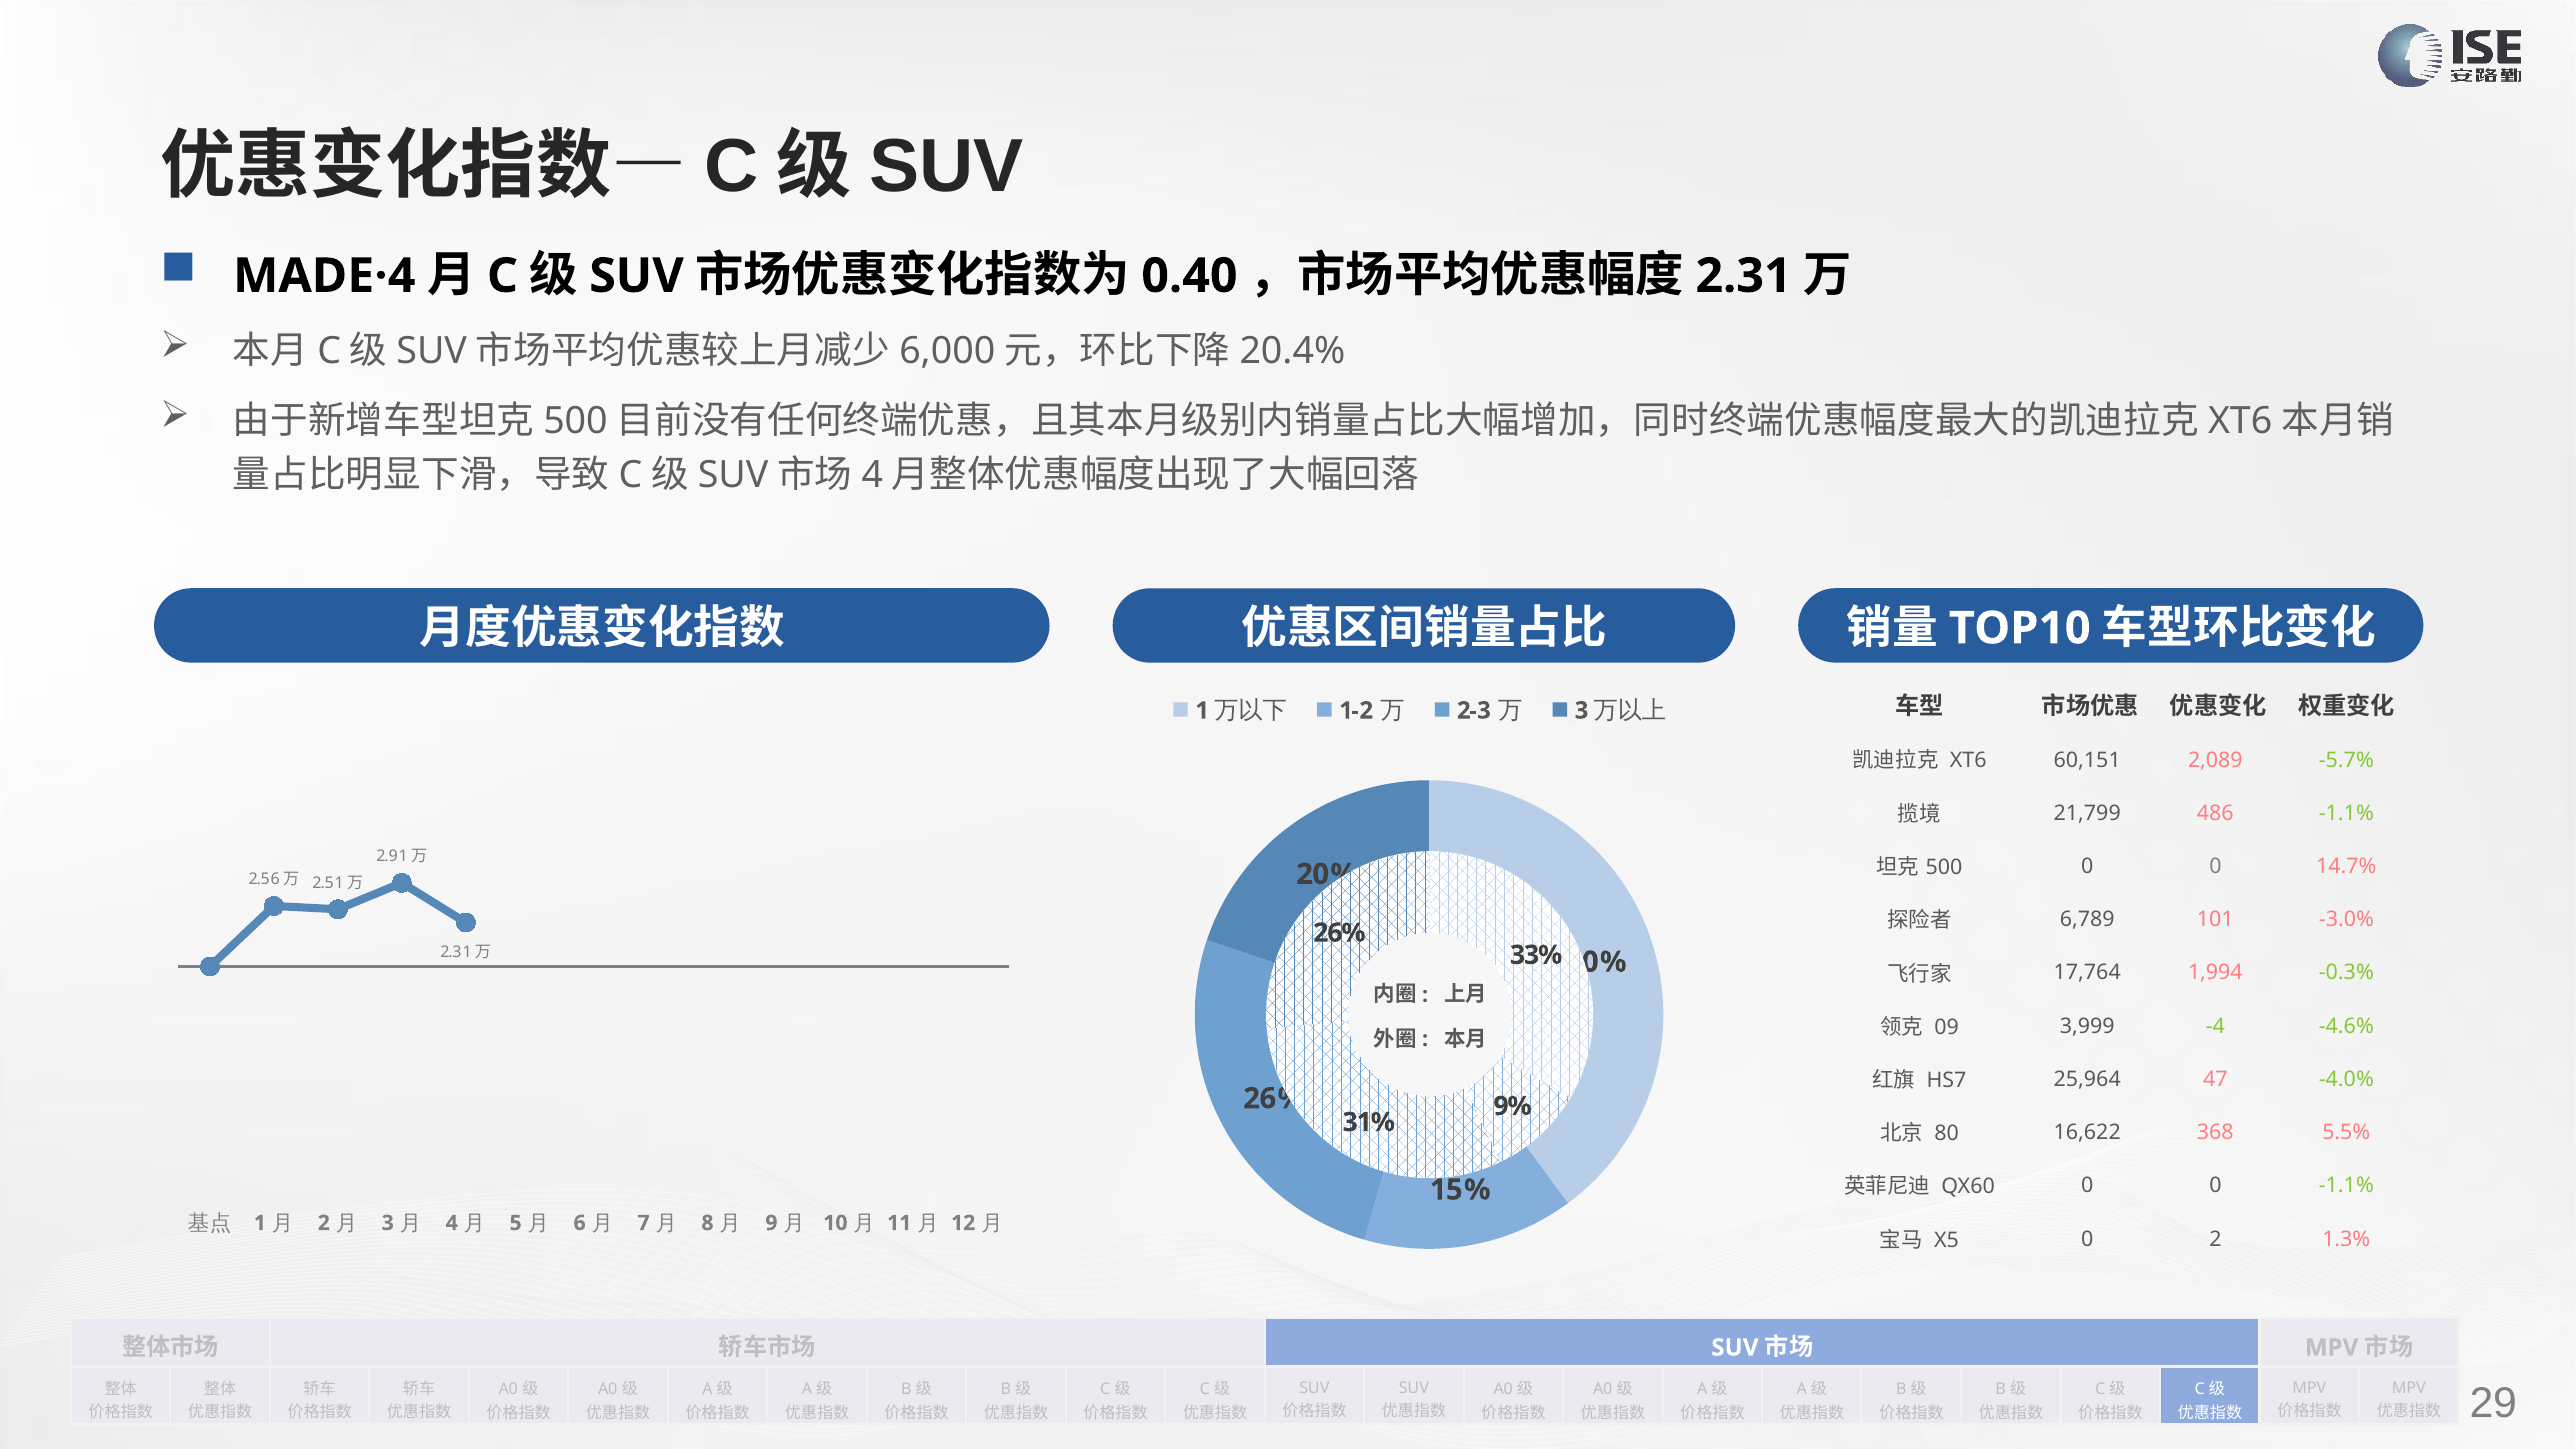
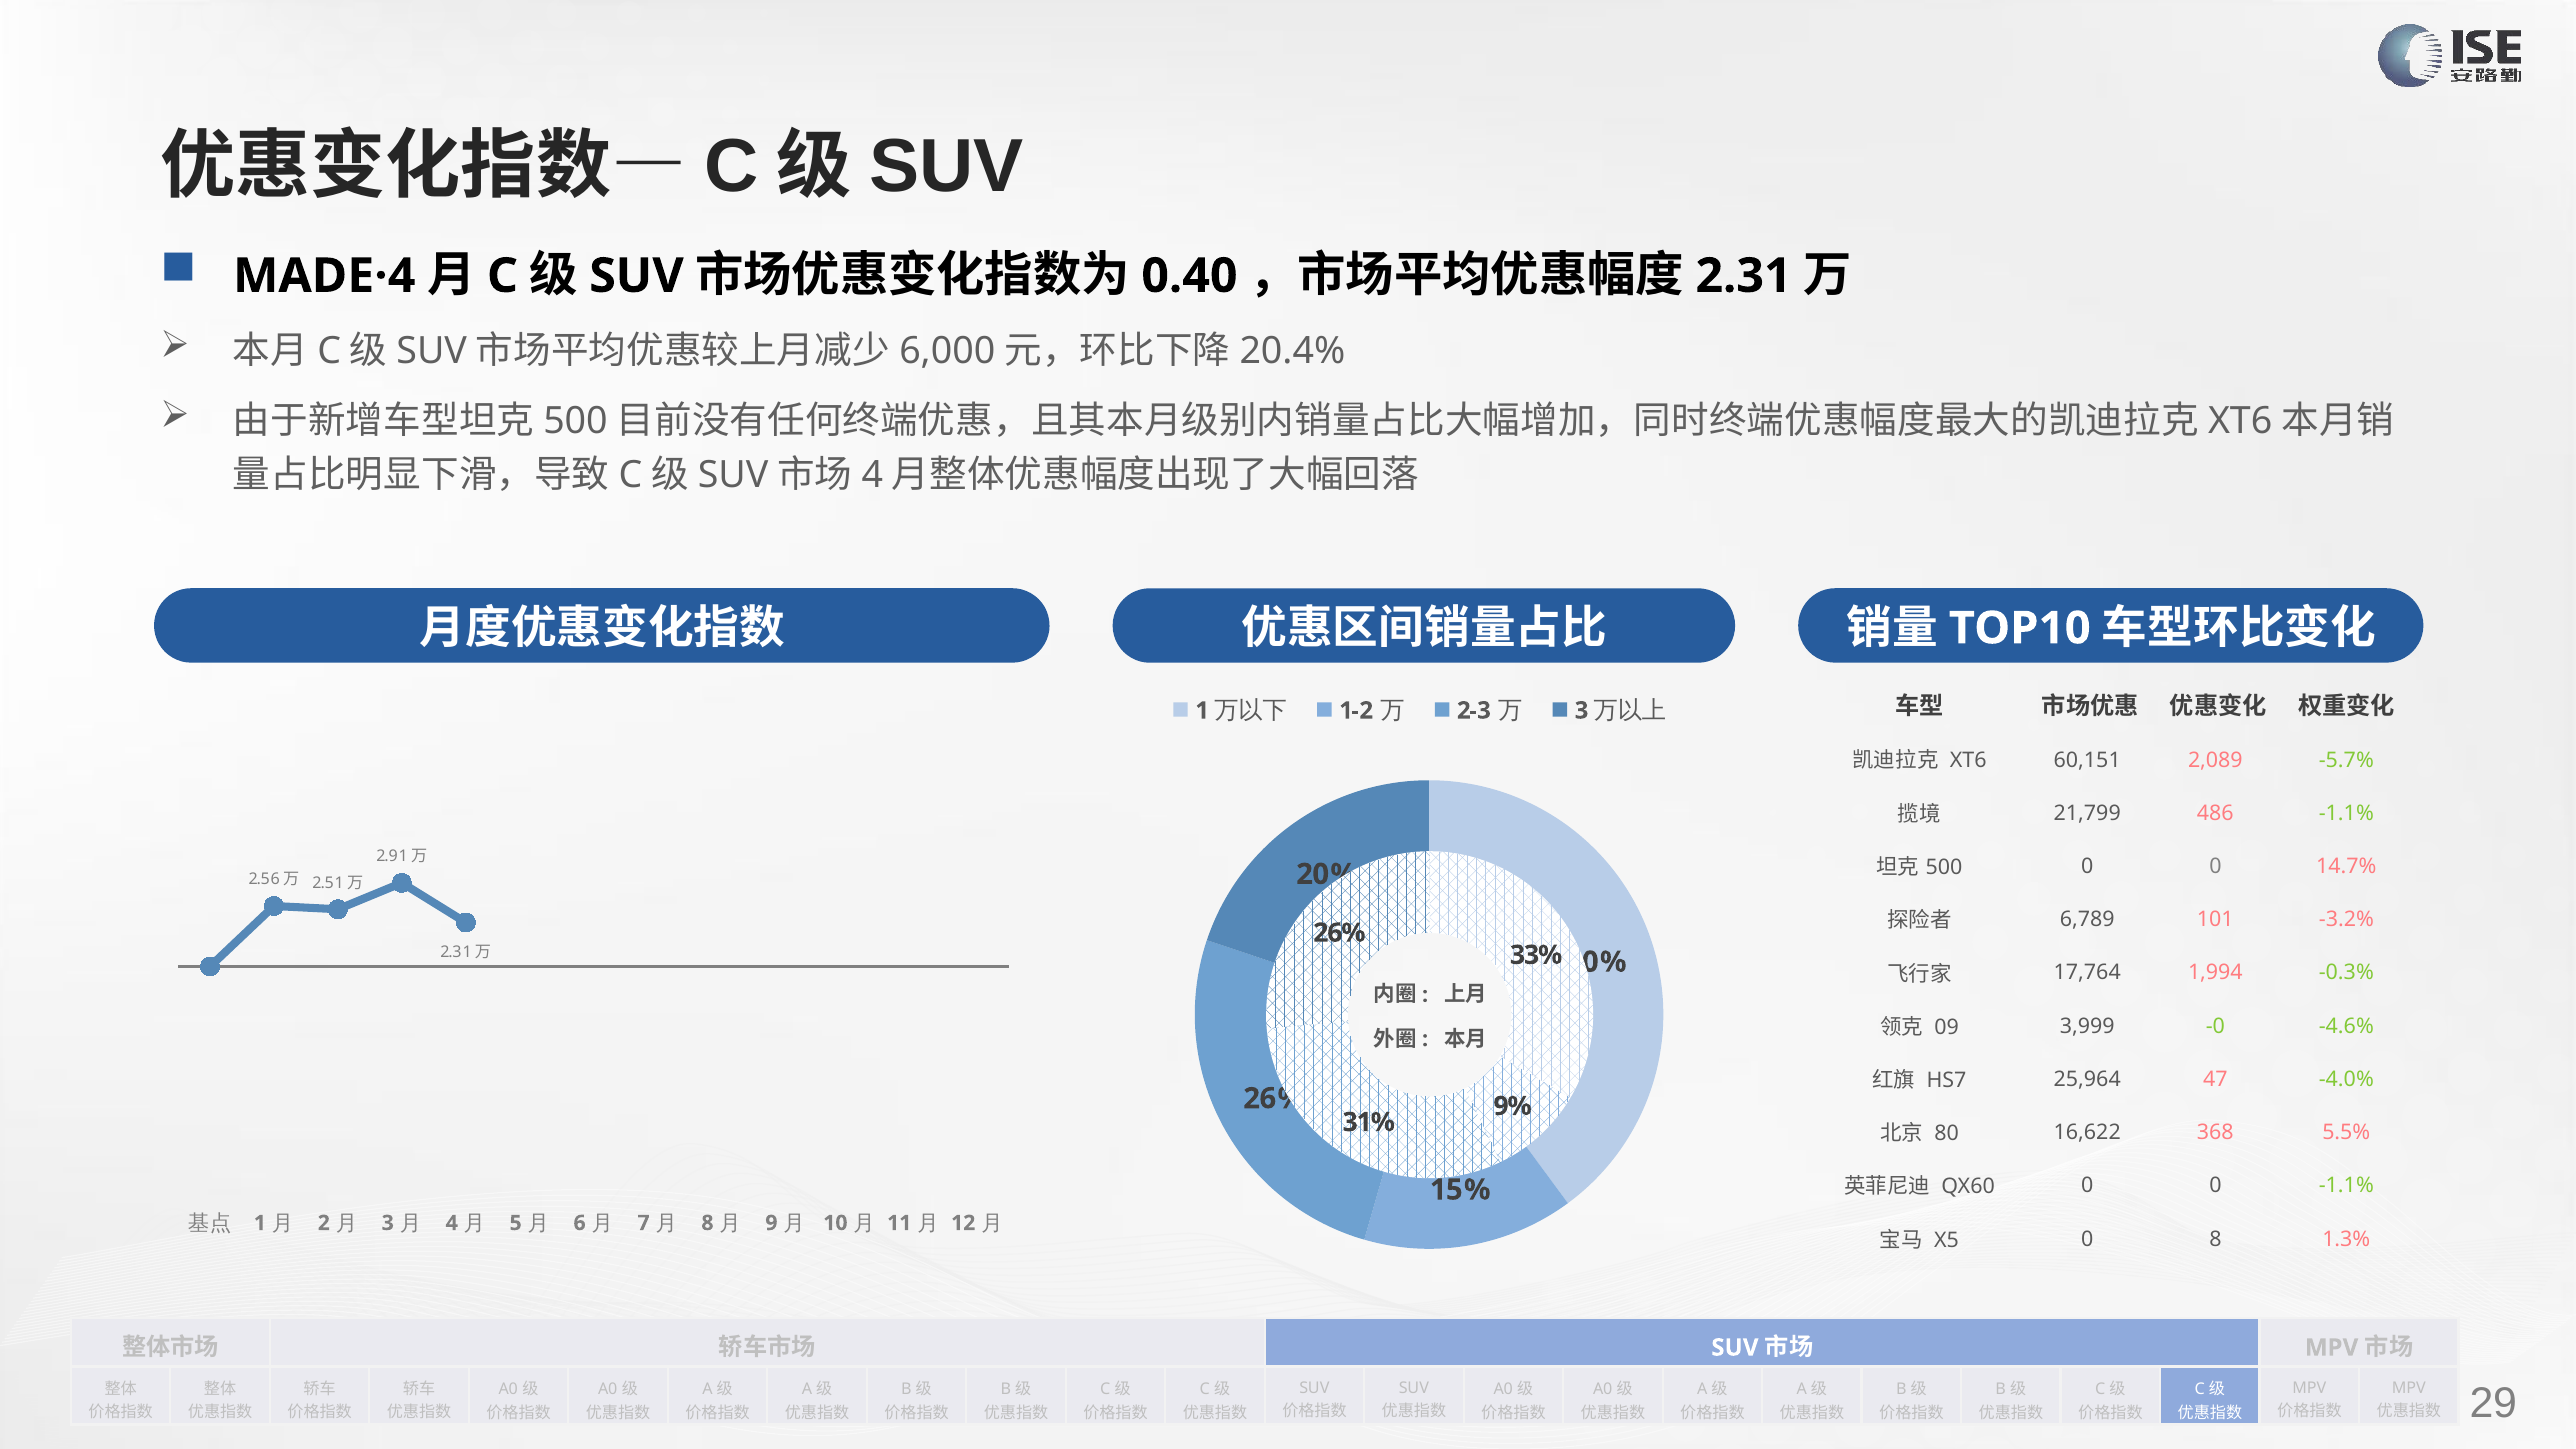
-3.0%: -3.0% -> -3.2%
-4: -4 -> -0
0 2: 2 -> 8
